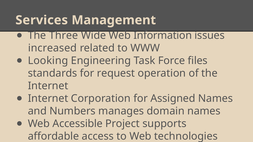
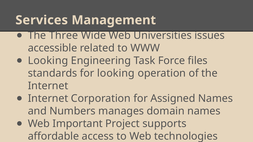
Information: Information -> Universities
increased: increased -> accessible
for request: request -> looking
Accessible: Accessible -> Important
